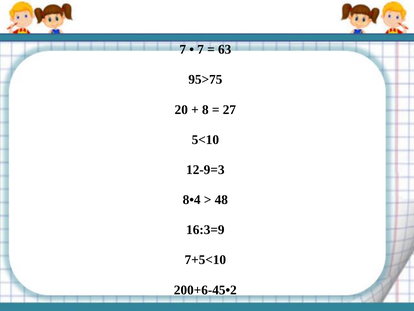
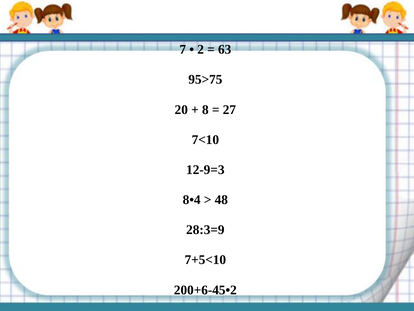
7 at (201, 49): 7 -> 2
5<10: 5<10 -> 7<10
16:3=9: 16:3=9 -> 28:3=9
